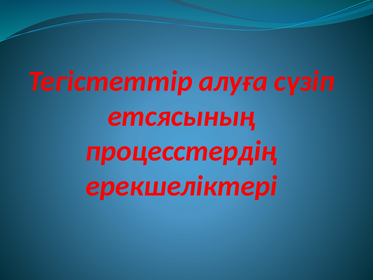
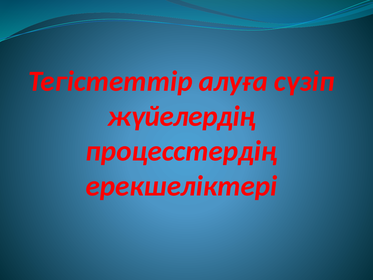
етсясының: етсясының -> жүйелердiң
